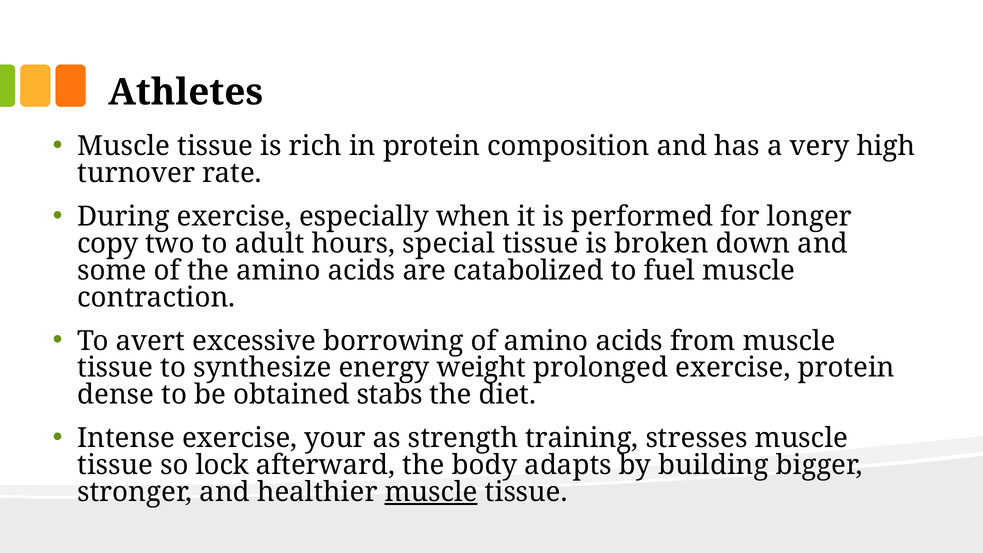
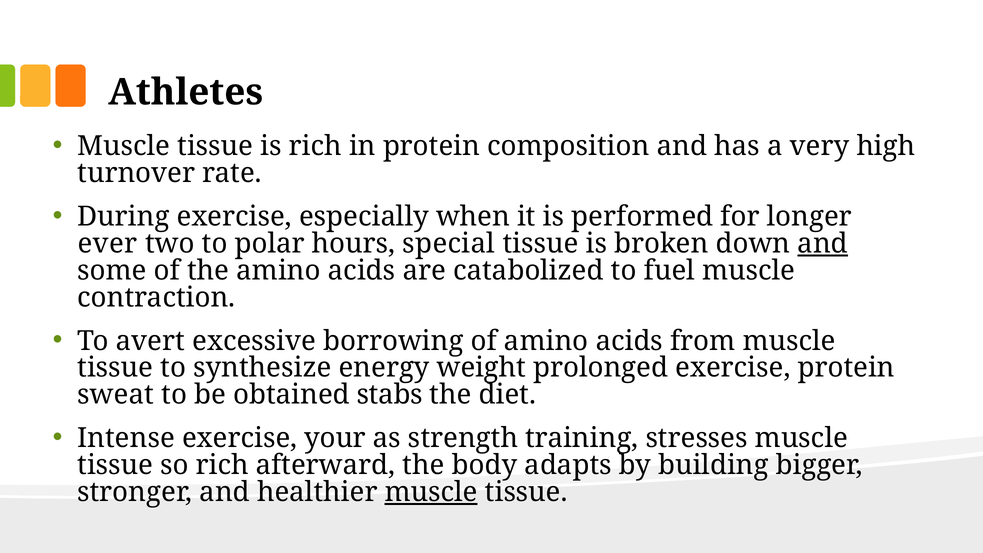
copy: copy -> ever
adult: adult -> polar
and at (823, 244) underline: none -> present
dense: dense -> sweat
so lock: lock -> rich
